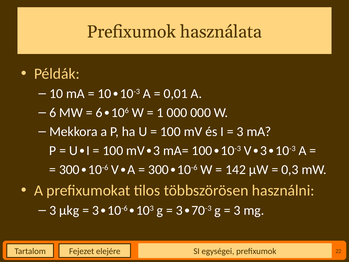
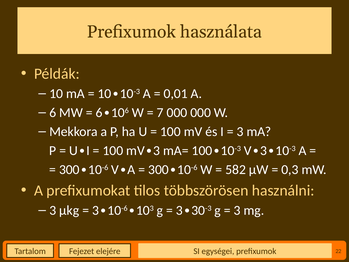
1: 1 -> 7
142: 142 -> 582
70: 70 -> 30
